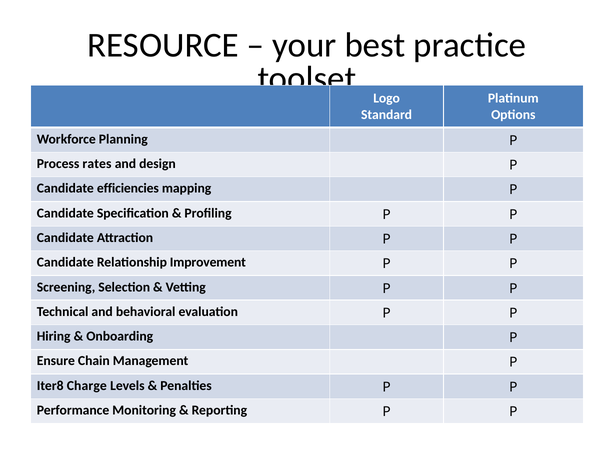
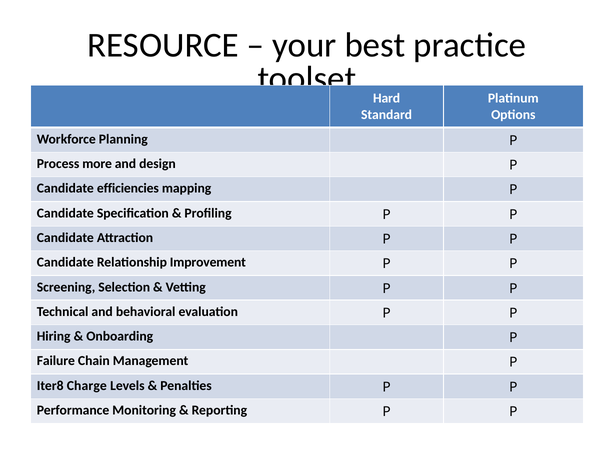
Logo: Logo -> Hard
rates: rates -> more
Ensure: Ensure -> Failure
